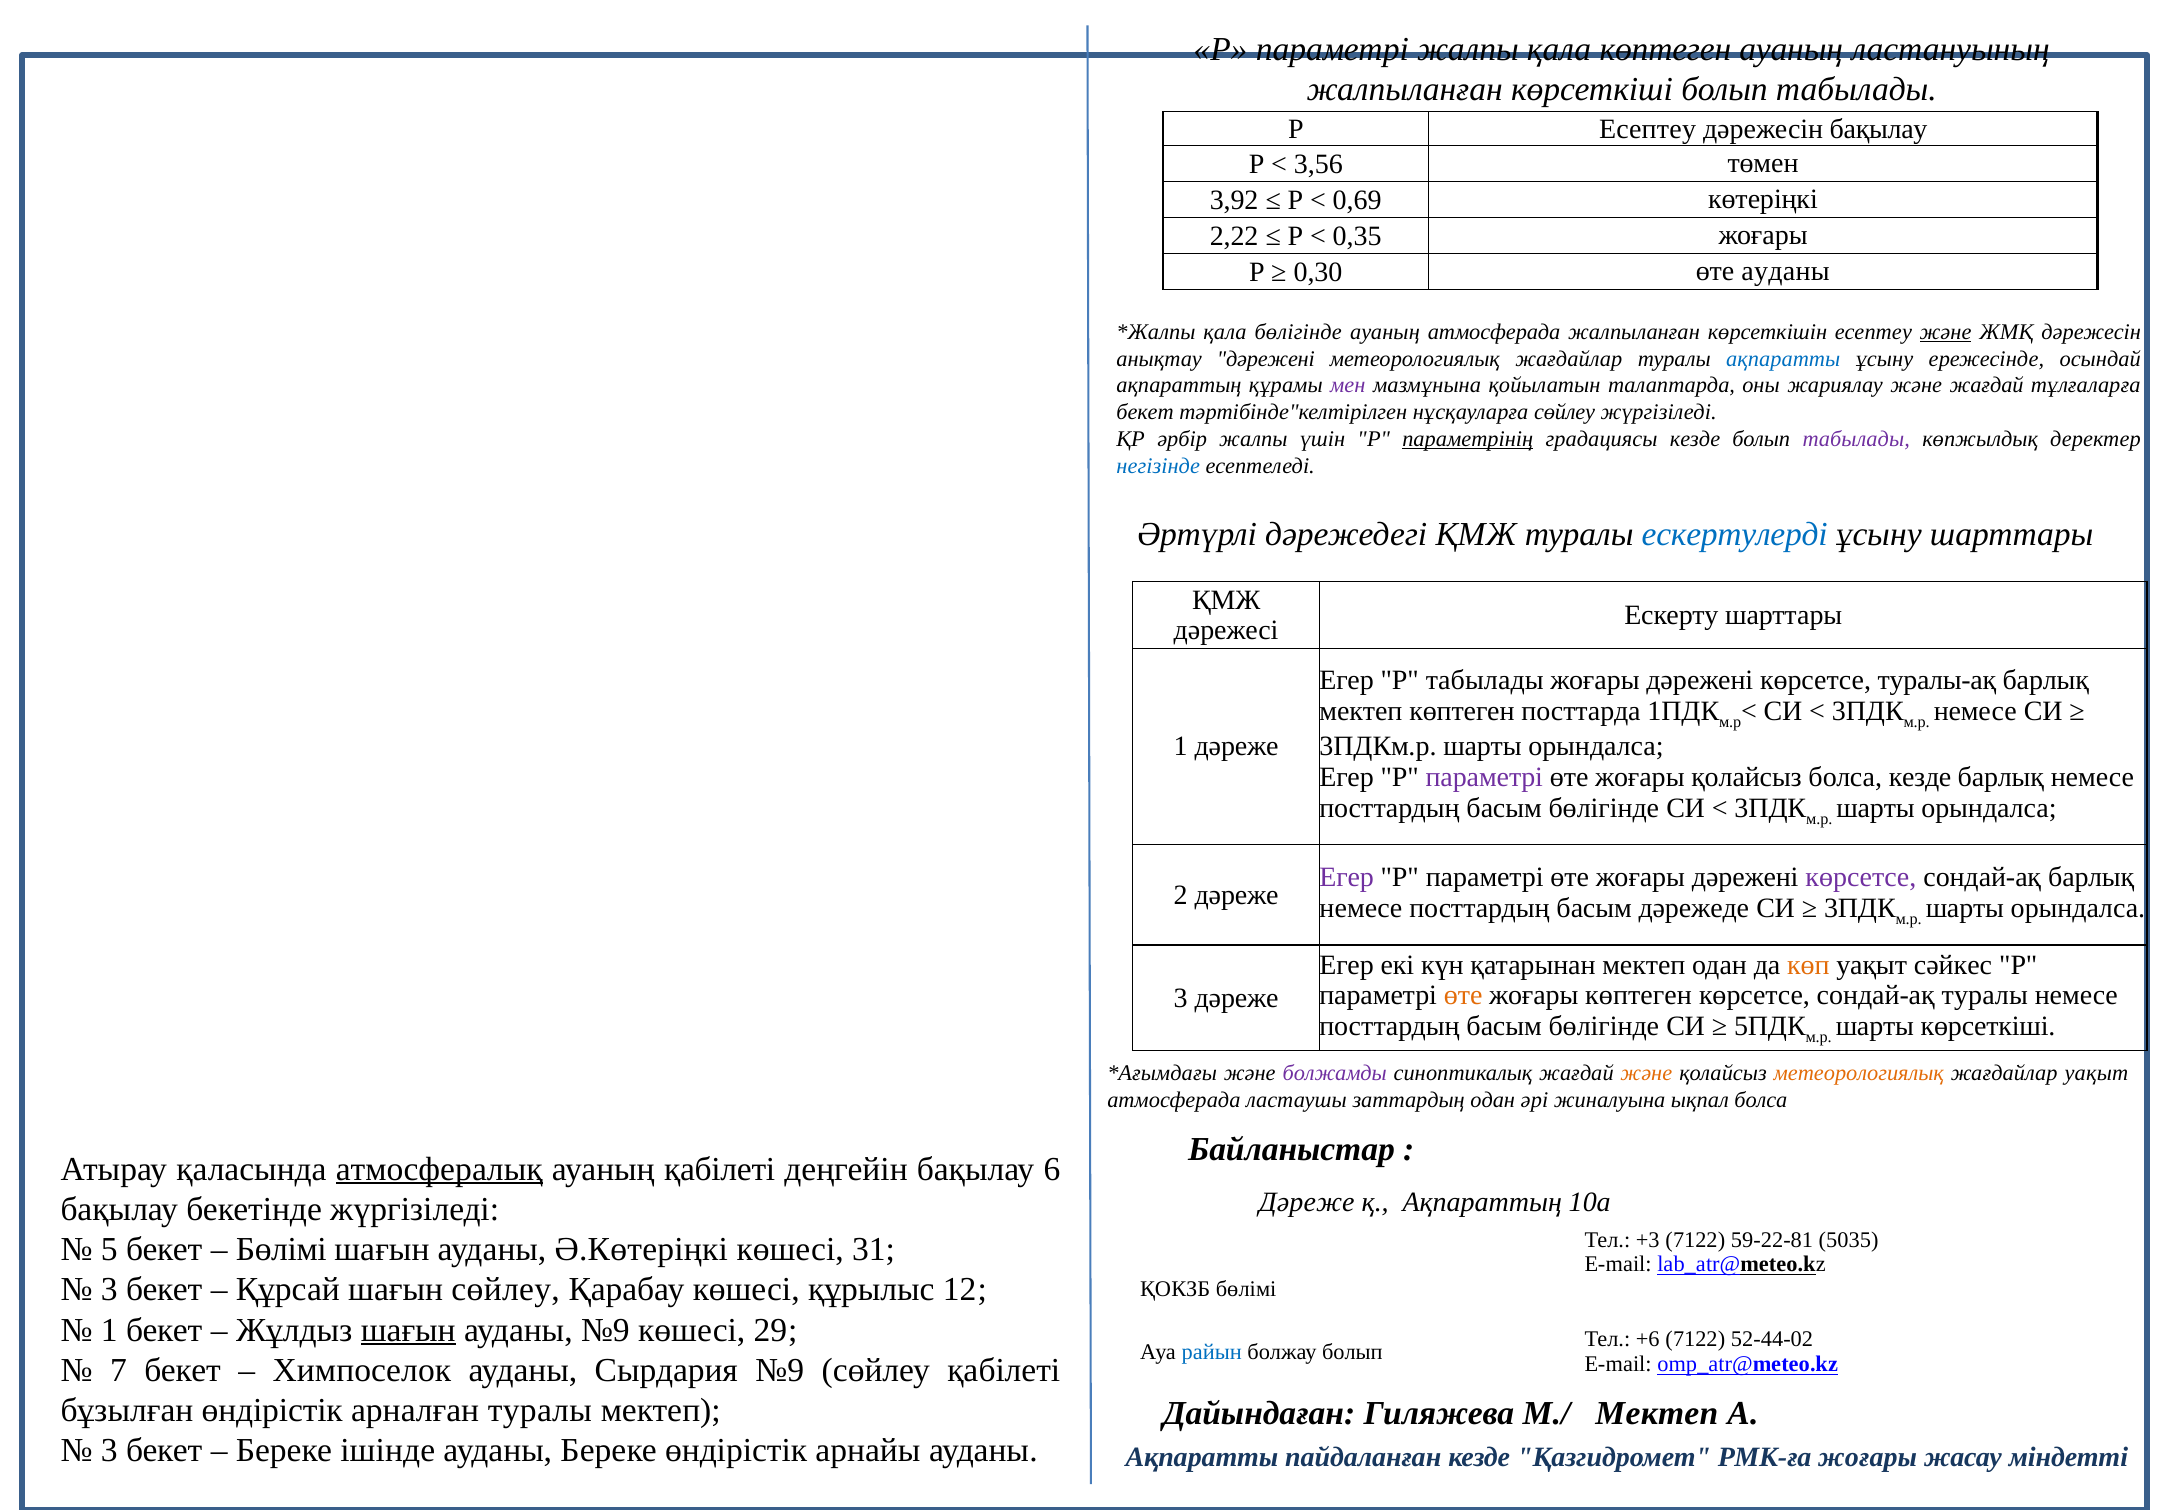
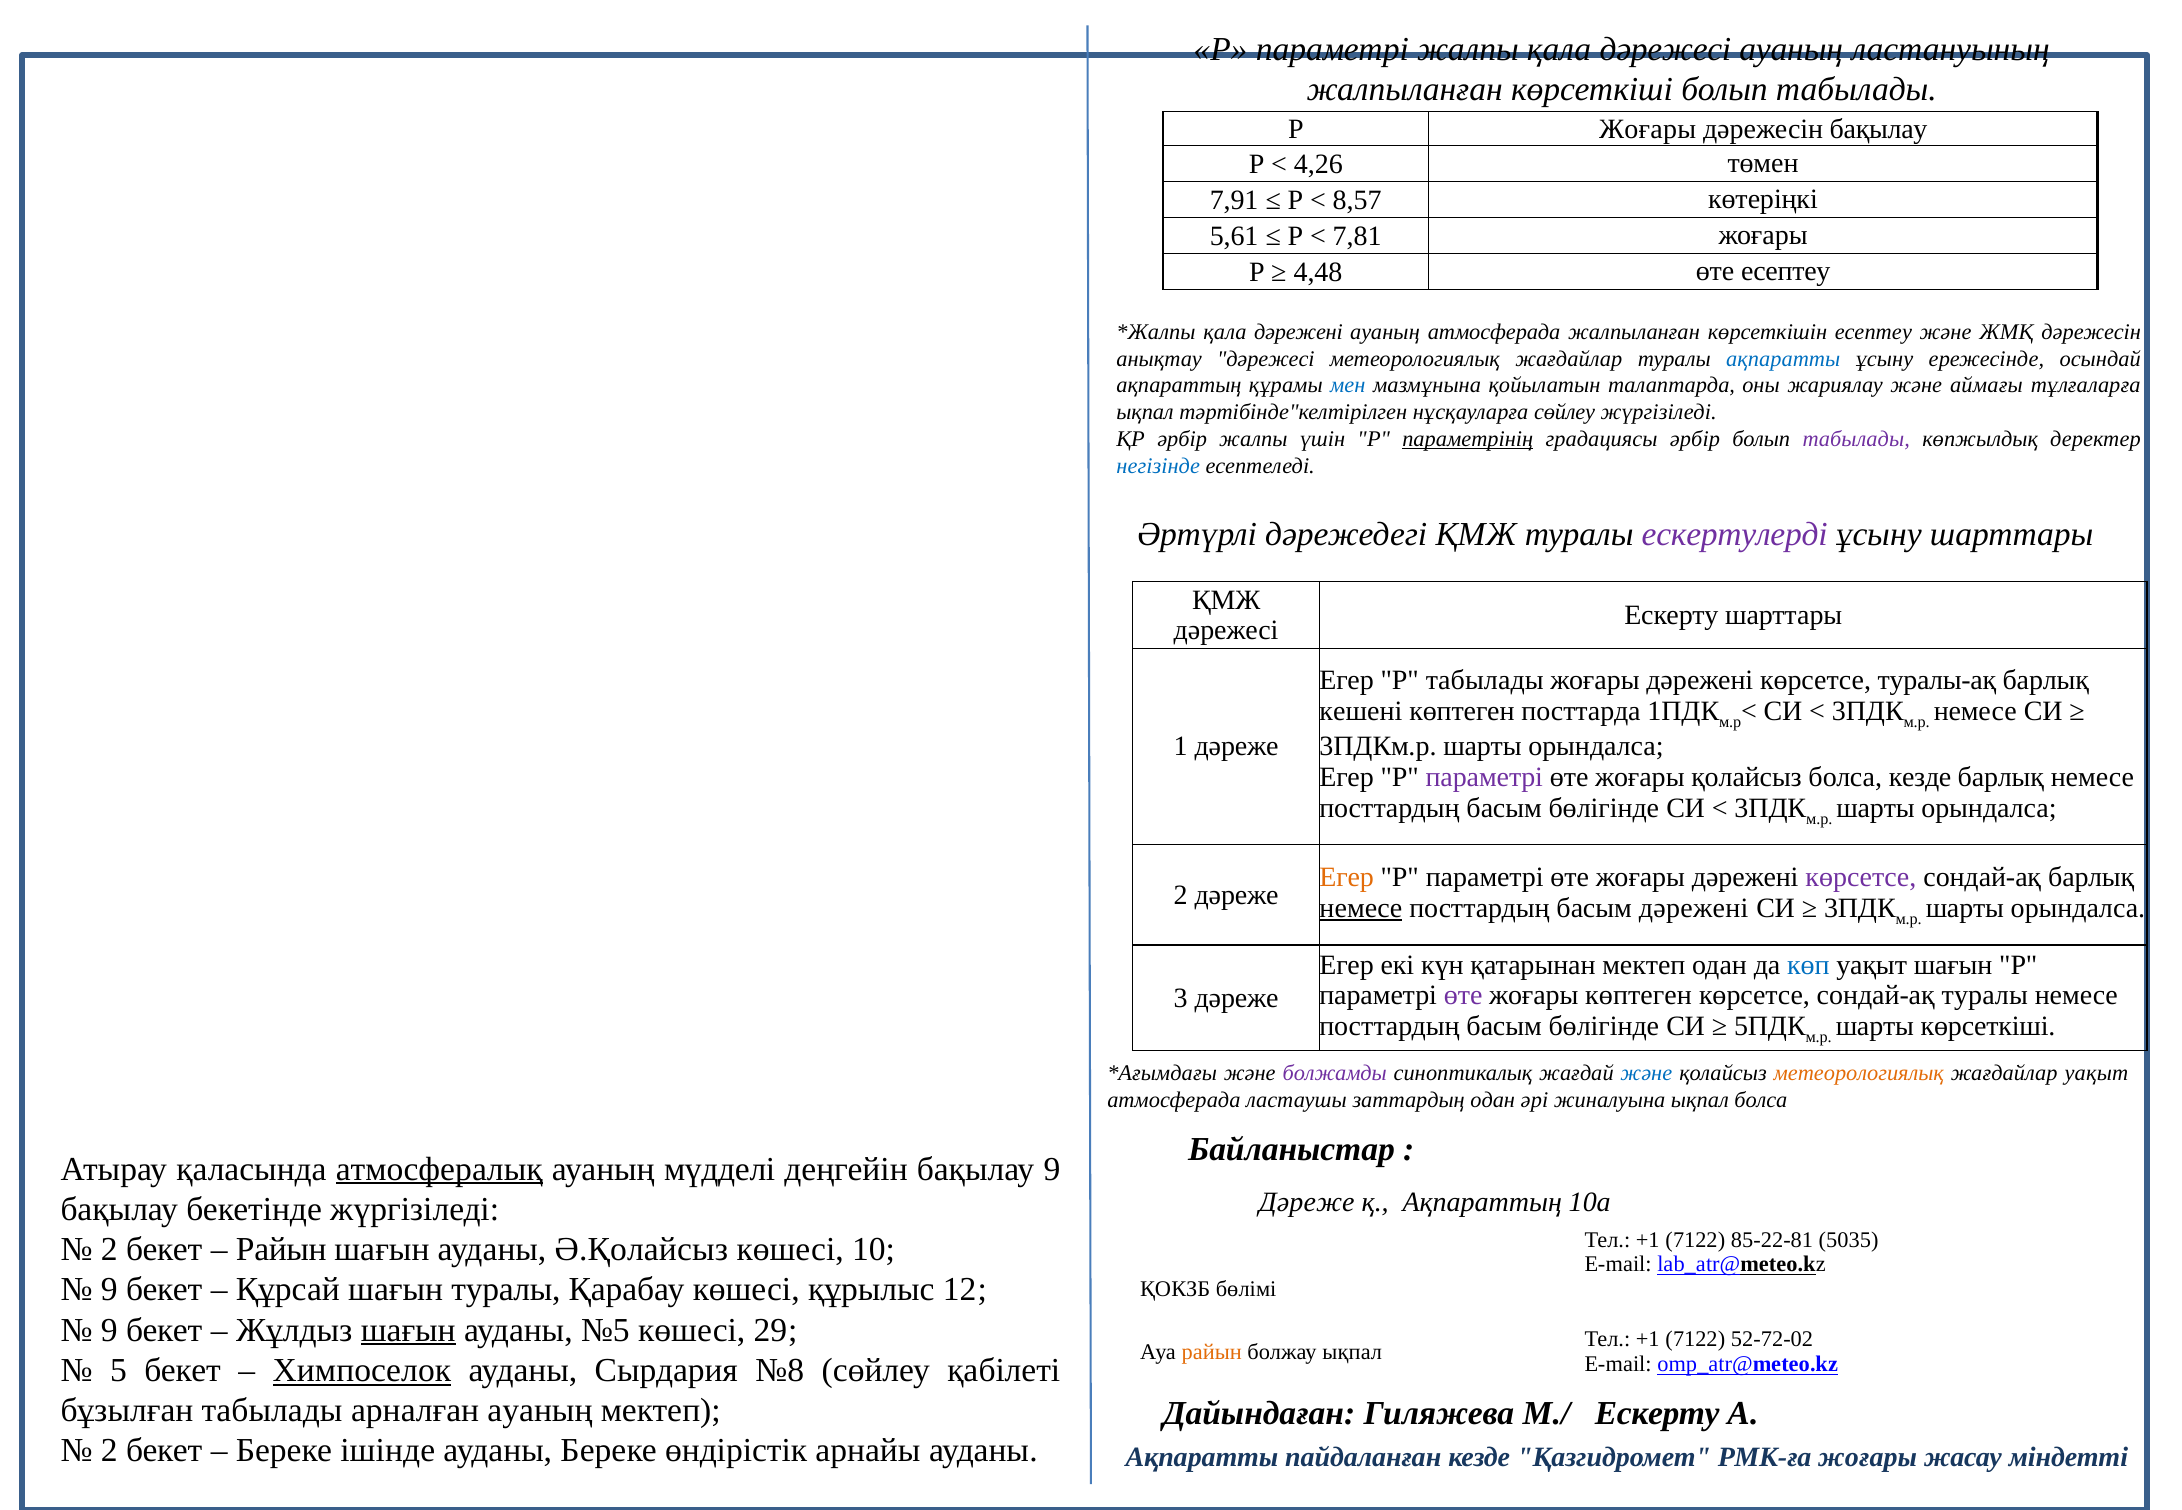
қала көптеген: көптеген -> дәрежесі
Р Есептеу: Есептеу -> Жоғары
3,56: 3,56 -> 4,26
3,92: 3,92 -> 7,91
0,69: 0,69 -> 8,57
2,22: 2,22 -> 5,61
0,35: 0,35 -> 7,81
0,30: 0,30 -> 4,48
өте ауданы: ауданы -> есептеу
қала бөлігінде: бөлігінде -> дәрежені
және at (1946, 332) underline: present -> none
анықтау дәрежені: дәрежені -> дәрежесі
мен colour: purple -> blue
және жағдай: жағдай -> аймағы
бекет at (1145, 413): бекет -> ықпал
градациясы кезде: кезде -> әрбір
ескертулерді colour: blue -> purple
мектеп at (1361, 712): мектеп -> кешені
Егер at (1347, 878) colour: purple -> orange
немесе at (1361, 908) underline: none -> present
басым дәрежеде: дәрежеде -> дәрежені
көп colour: orange -> blue
уақыт сәйкес: сәйкес -> шағын
өте at (1463, 996) colour: orange -> purple
және at (1646, 1074) colour: orange -> blue
ауаның қабілеті: қабілеті -> мүдделі
бақылау 6: 6 -> 9
+3 at (1648, 1240): +3 -> +1
59-22-81: 59-22-81 -> 85-22-81
5 at (109, 1250): 5 -> 2
Бөлімі at (281, 1250): Бөлімі -> Райын
Ә.Көтеріңкі: Ә.Көтеріңкі -> Ә.Қолайсыз
31: 31 -> 10
3 at (109, 1290): 3 -> 9
шағын сөйлеу: сөйлеу -> туралы
1 at (109, 1331): 1 -> 9
ауданы №9: №9 -> №5
+6 at (1648, 1340): +6 -> +1
52-44-02: 52-44-02 -> 52-72-02
райын at (1212, 1352) colour: blue -> orange
болжау болып: болып -> ықпал
7: 7 -> 5
Химпоселок underline: none -> present
Сырдария №9: №9 -> №8
бұзылған өндірістік: өндірістік -> табылады
арналған туралы: туралы -> ауаның
М./ Мектеп: Мектеп -> Ескерту
3 at (109, 1451): 3 -> 2
